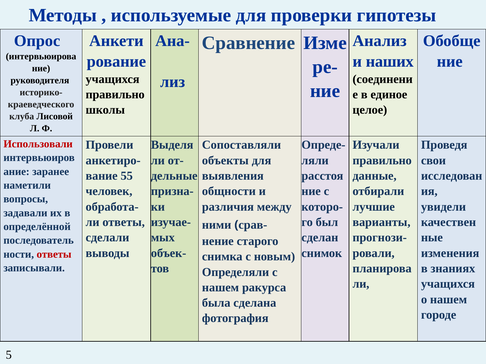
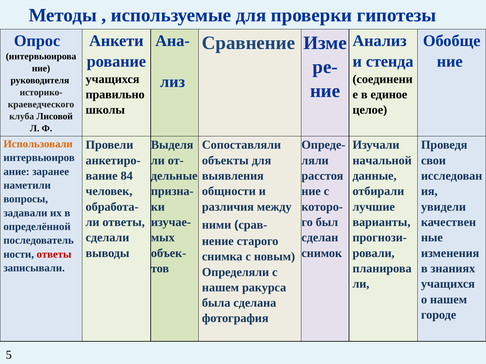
наших: наших -> стенда
Использовали colour: red -> orange
правильно at (382, 161): правильно -> начальной
55: 55 -> 84
